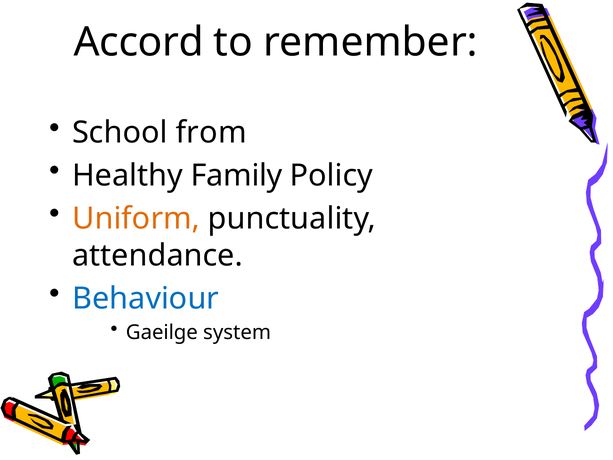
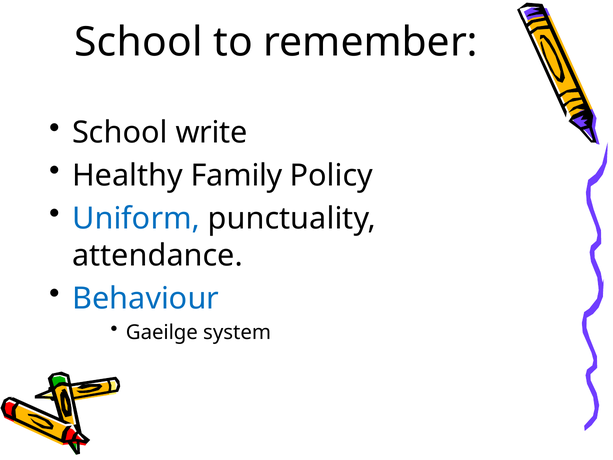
Accord at (139, 42): Accord -> School
from: from -> write
Uniform colour: orange -> blue
